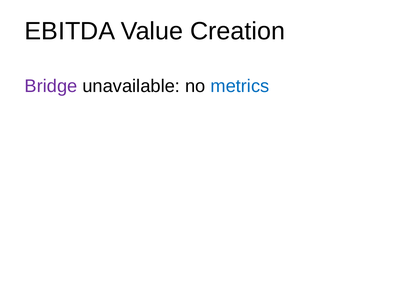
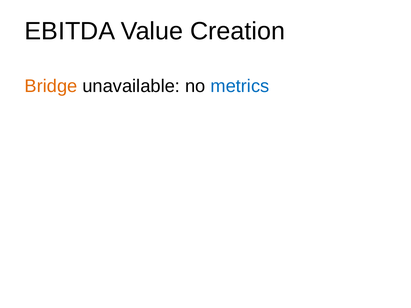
Bridge colour: purple -> orange
